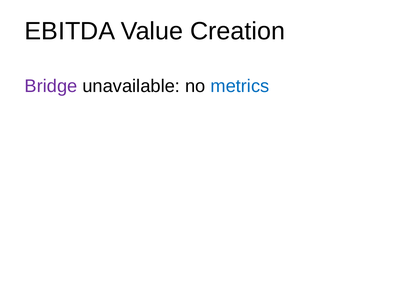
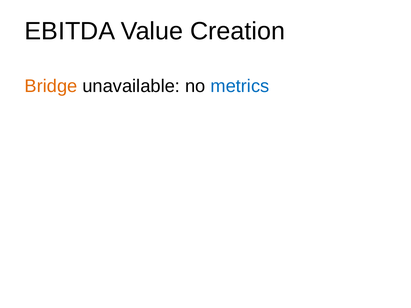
Bridge colour: purple -> orange
